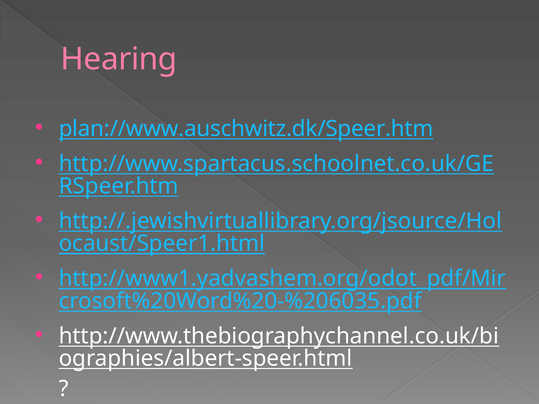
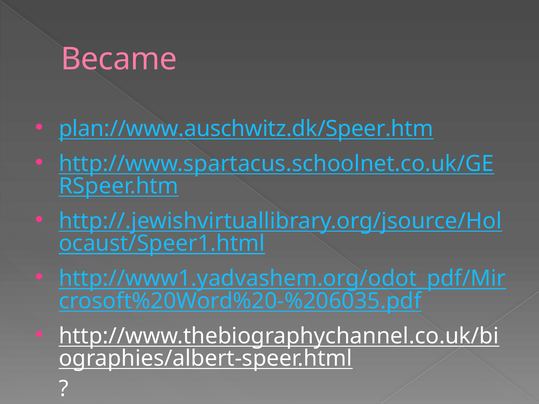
Hearing: Hearing -> Became
